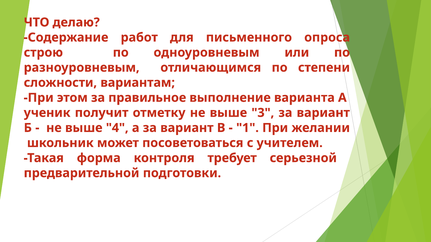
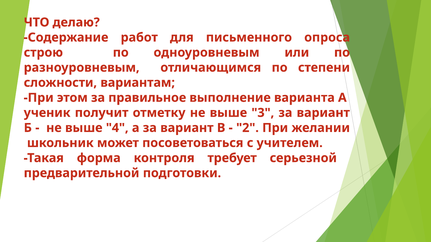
1: 1 -> 2
